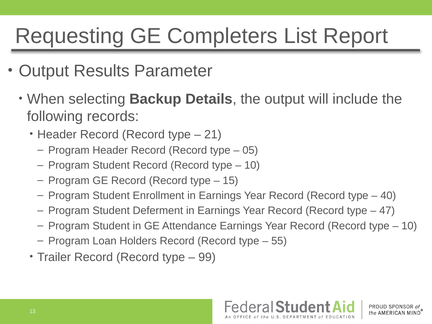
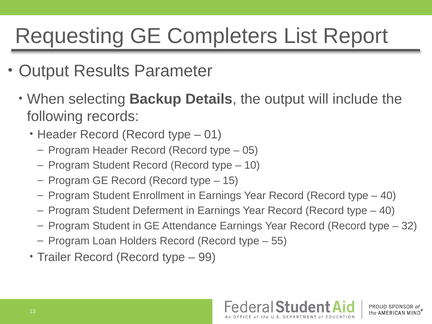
21: 21 -> 01
47 at (387, 211): 47 -> 40
10 at (409, 226): 10 -> 32
